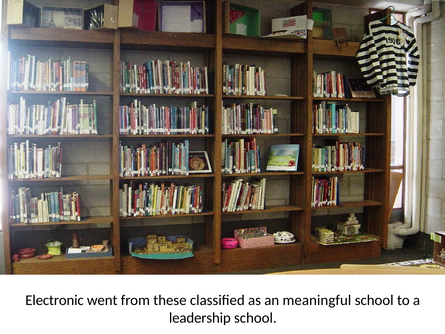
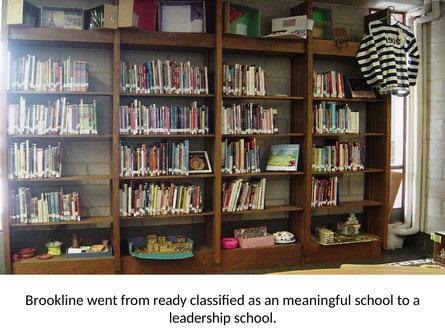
Electronic: Electronic -> Brookline
these: these -> ready
